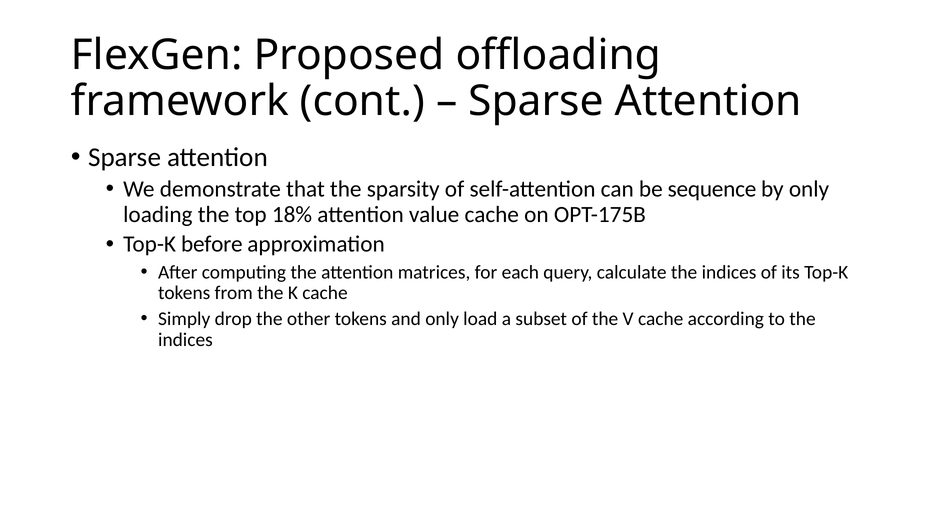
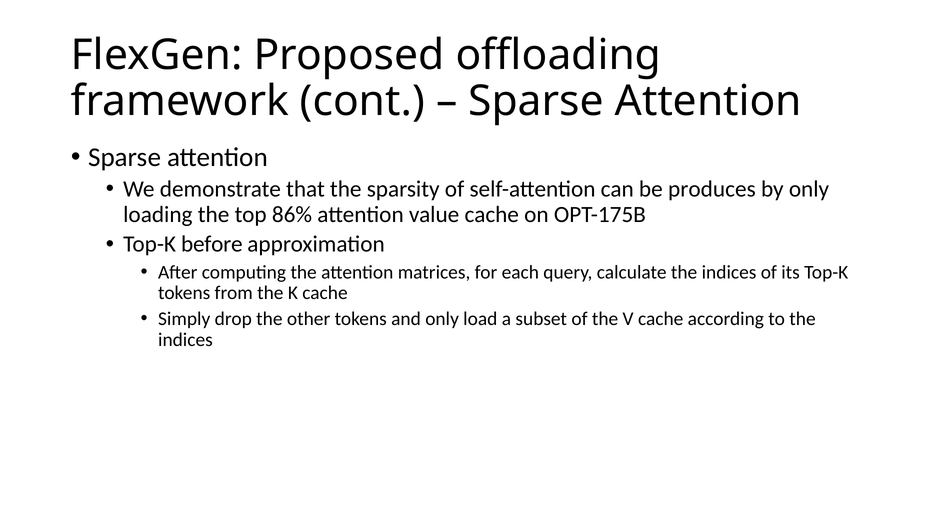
sequence: sequence -> produces
18%: 18% -> 86%
